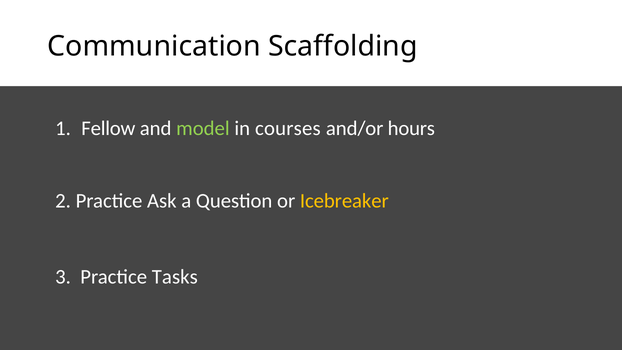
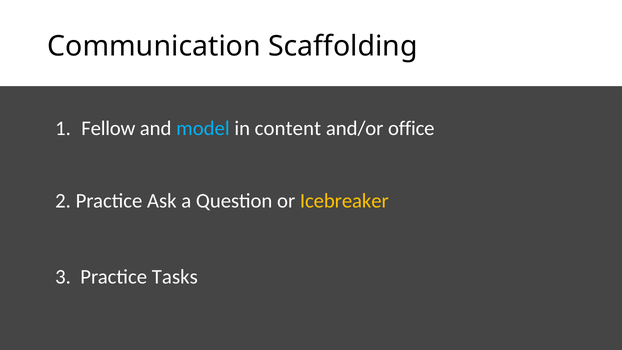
model colour: light green -> light blue
courses: courses -> content
hours: hours -> office
